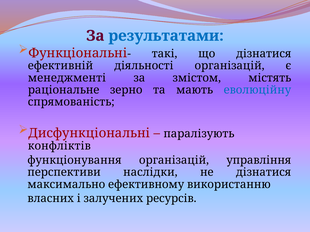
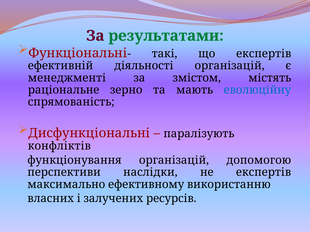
результатами colour: blue -> green
що дізнатися: дізнатися -> експертів
управління: управління -> допомогою
не дізнатися: дізнатися -> експертів
